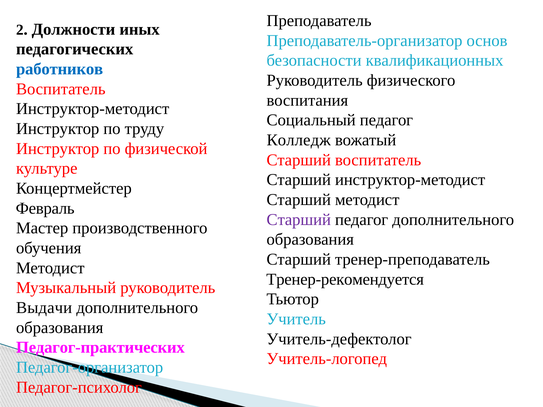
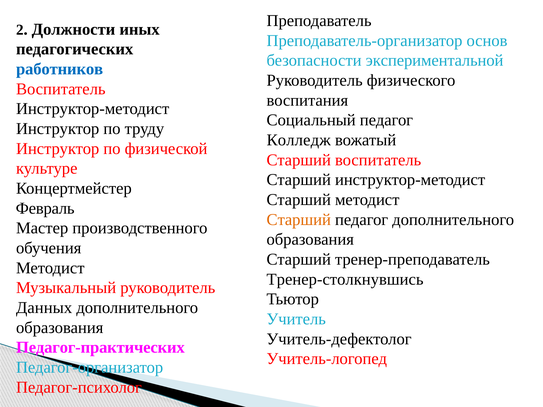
квалификационных: квалификационных -> экспериментальной
Старший at (299, 220) colour: purple -> orange
Тренер-рекомендуется: Тренер-рекомендуется -> Тренер-столкнувшись
Выдачи: Выдачи -> Данных
